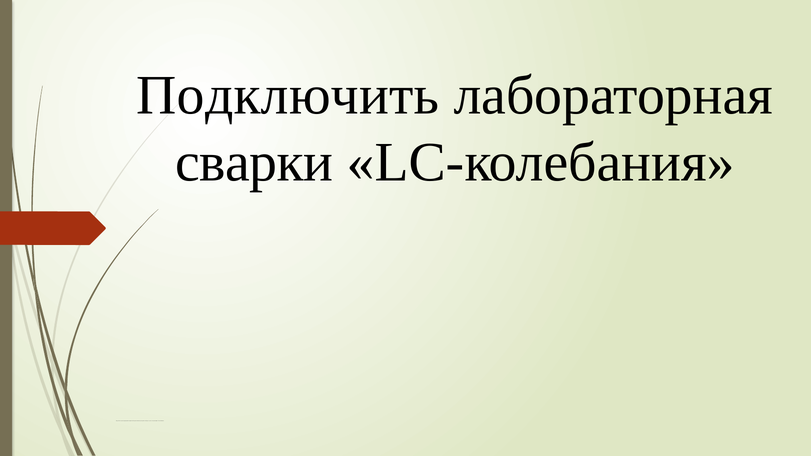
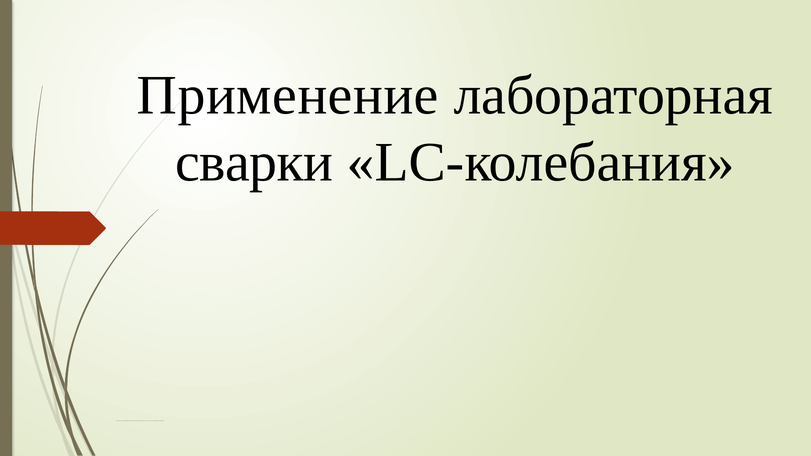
Подключить: Подключить -> Применение
